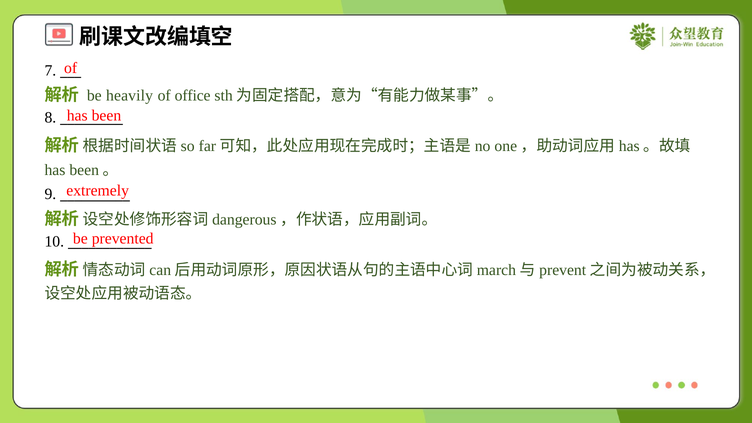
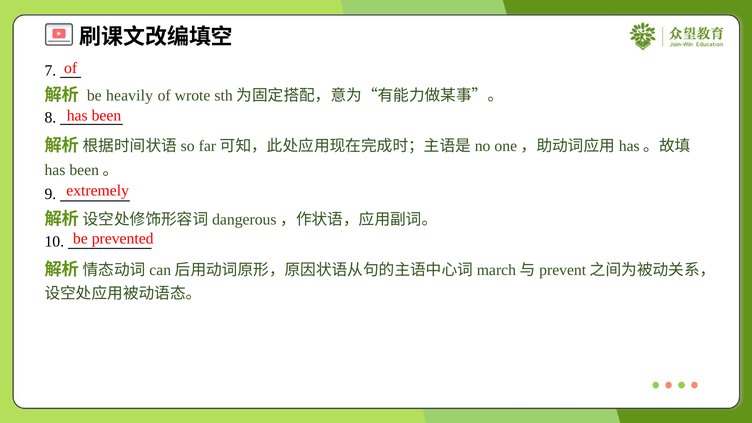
office: office -> wrote
